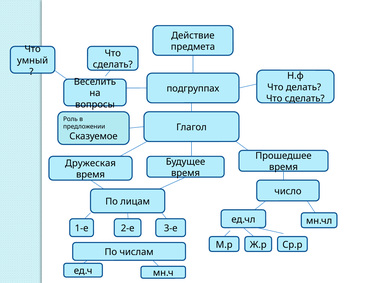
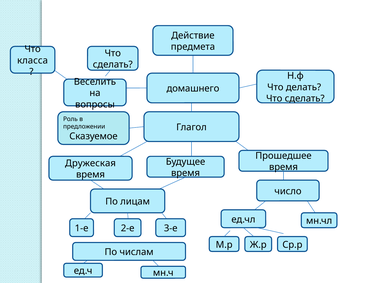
умный: умный -> класса
подгруппах: подгруппах -> домашнего
